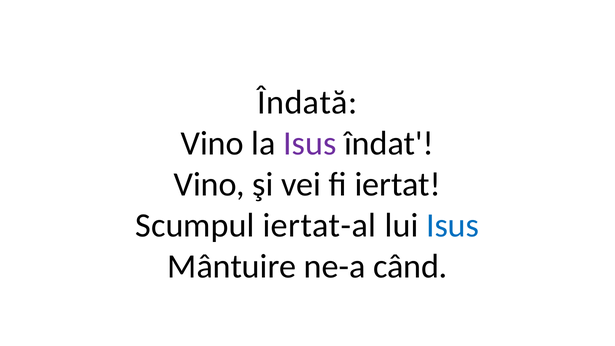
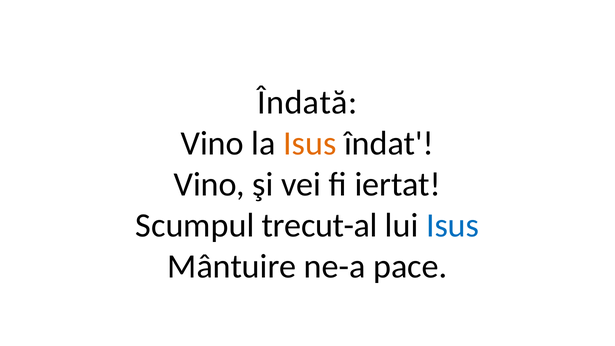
Isus at (310, 144) colour: purple -> orange
iertat-al: iertat-al -> trecut-al
când: când -> pace
